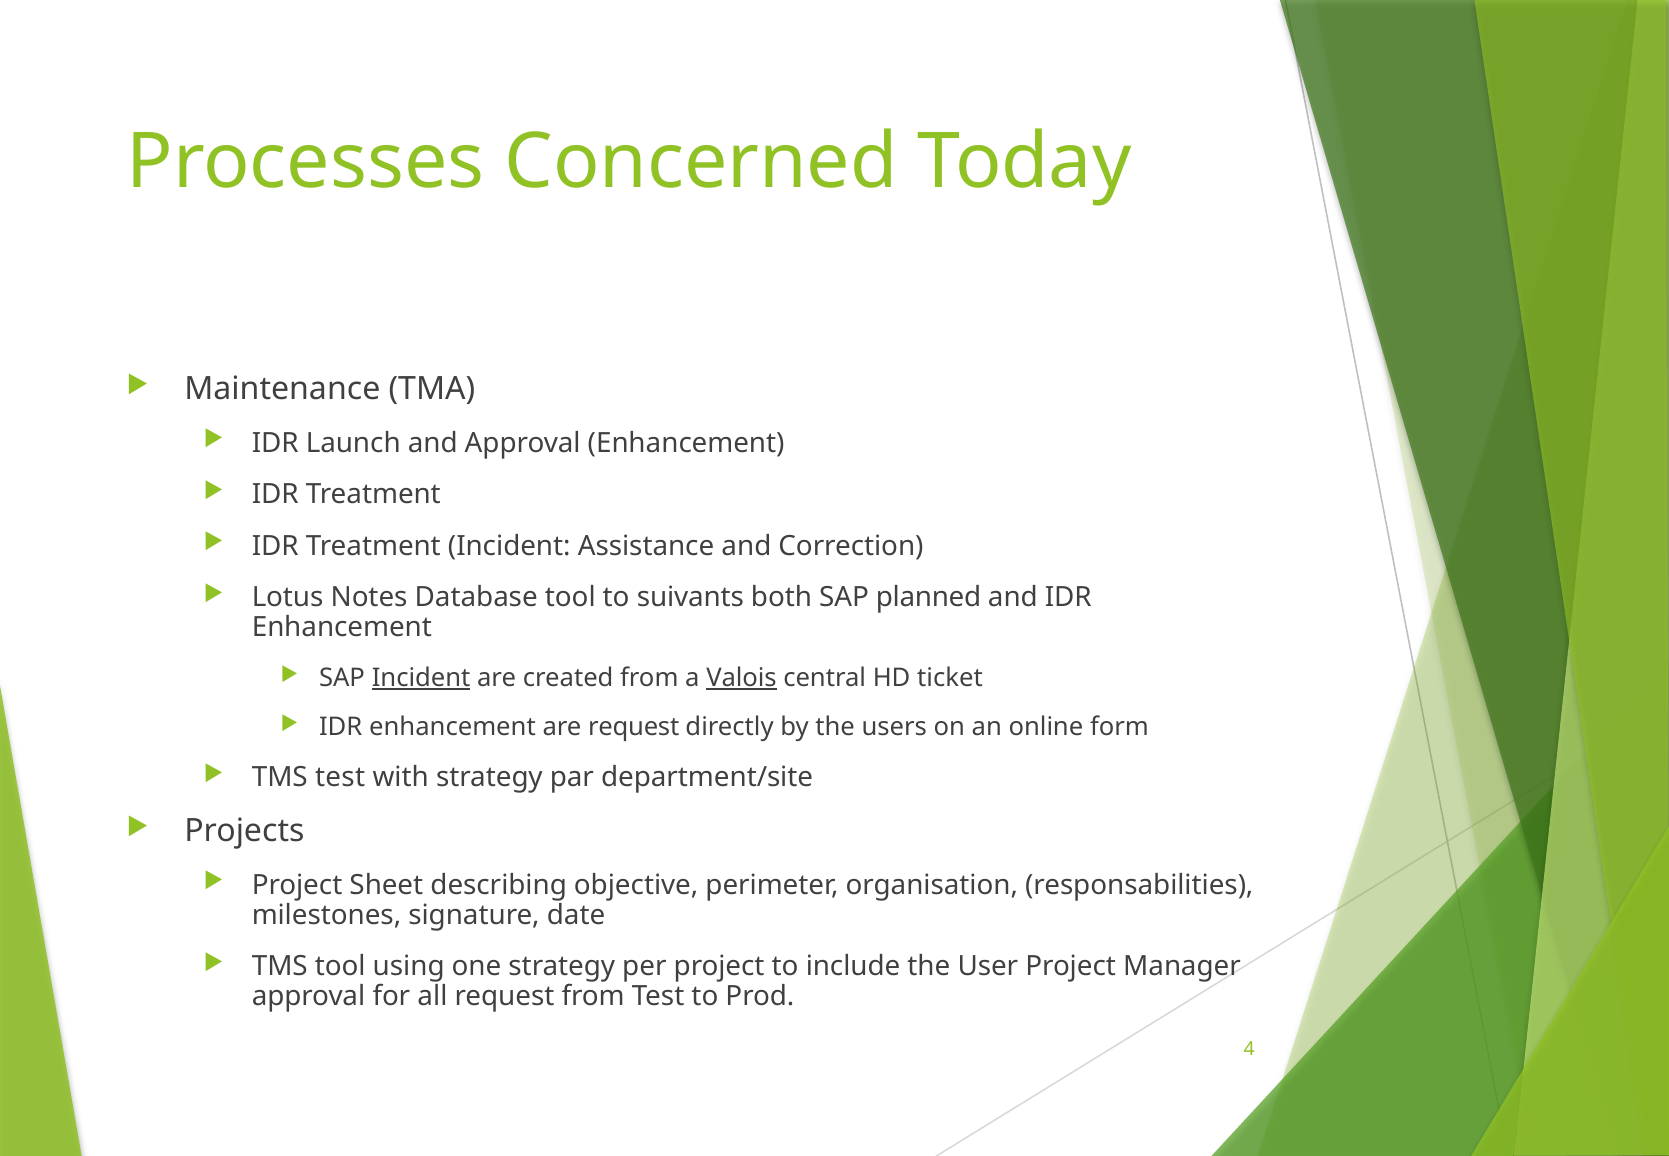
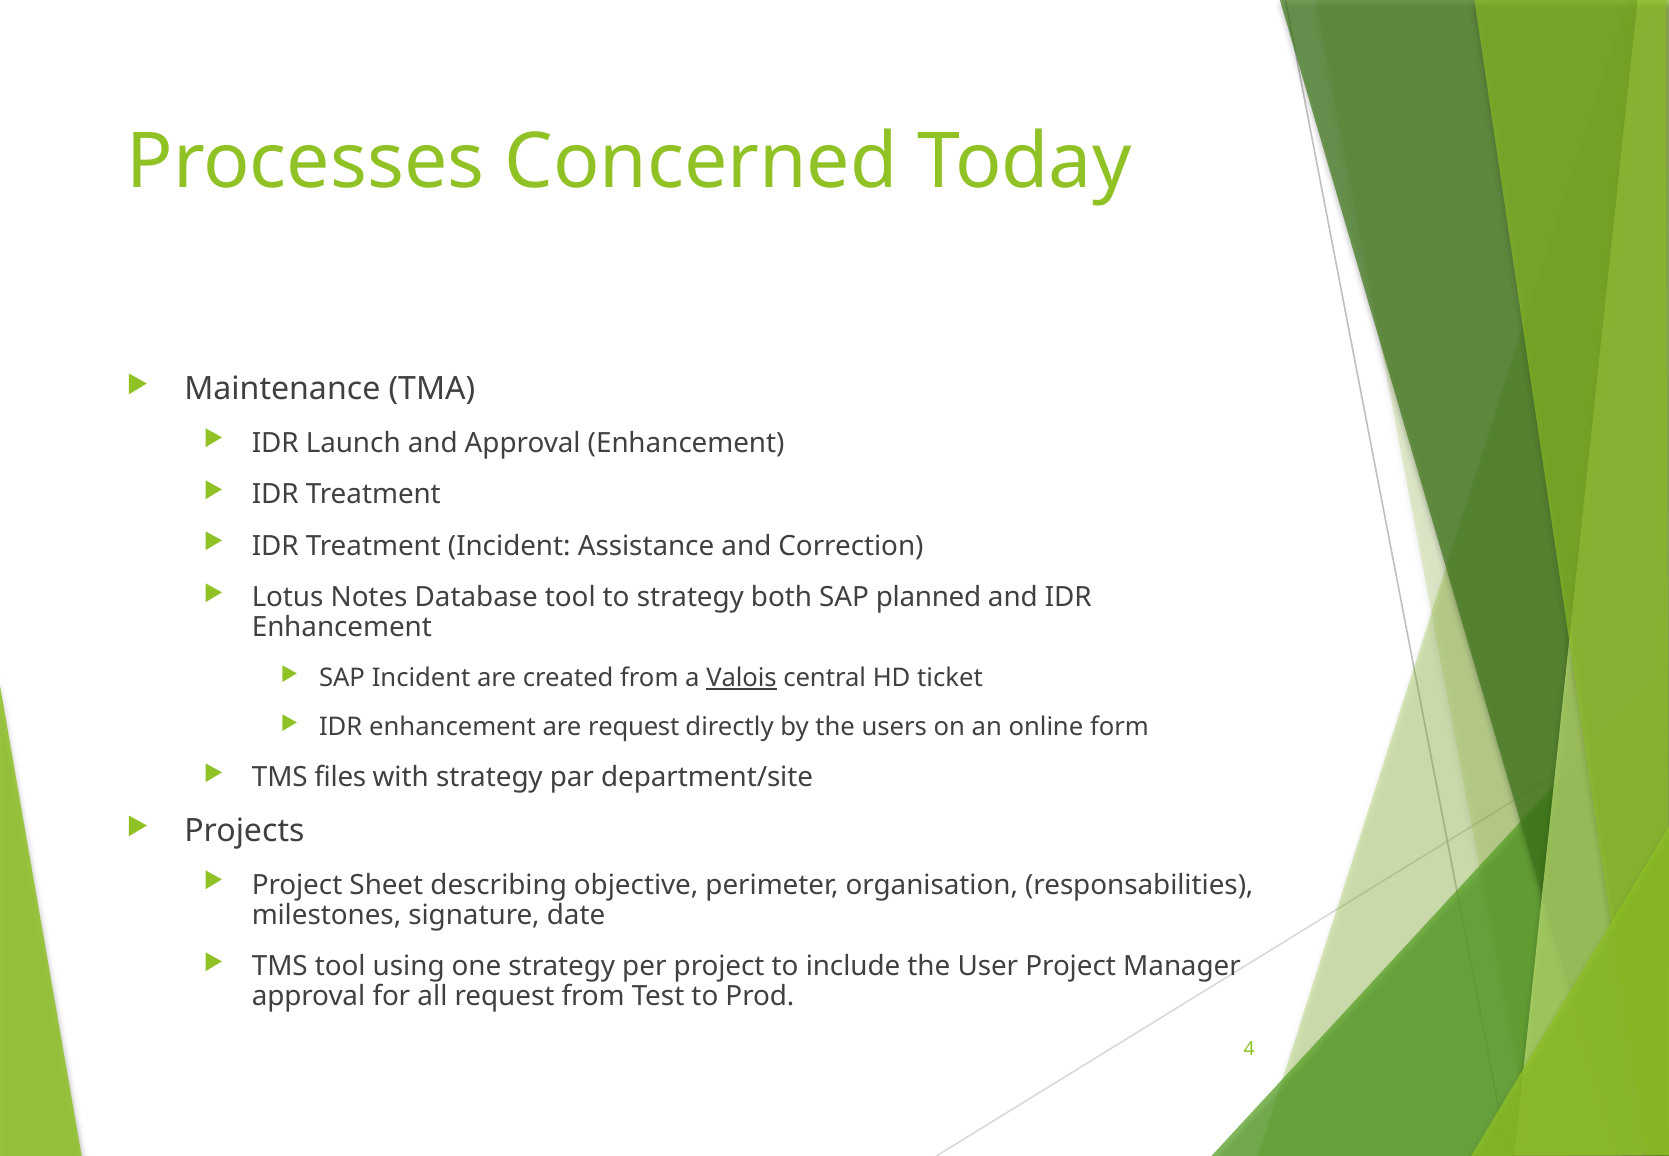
to suivants: suivants -> strategy
Incident at (421, 678) underline: present -> none
TMS test: test -> files
